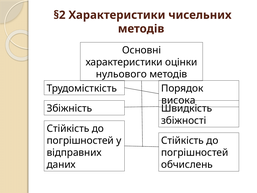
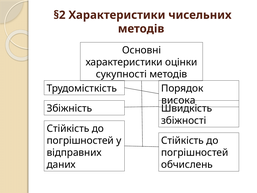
нульового: нульового -> сукупності
